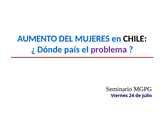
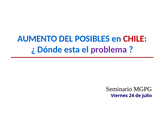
MUJERES: MUJERES -> POSIBLES
CHILE colour: black -> red
país: país -> esta
